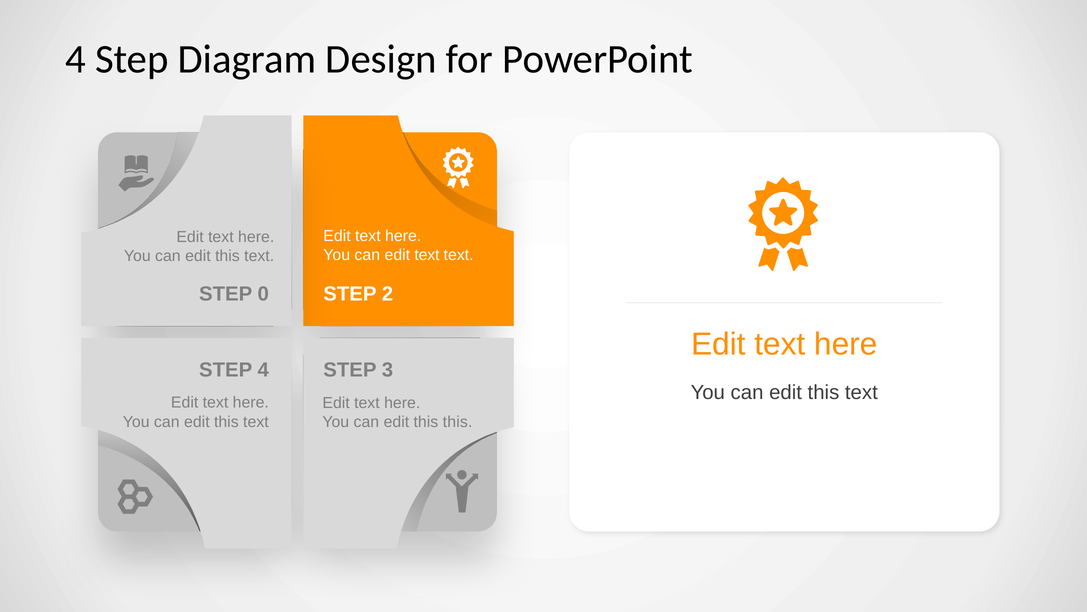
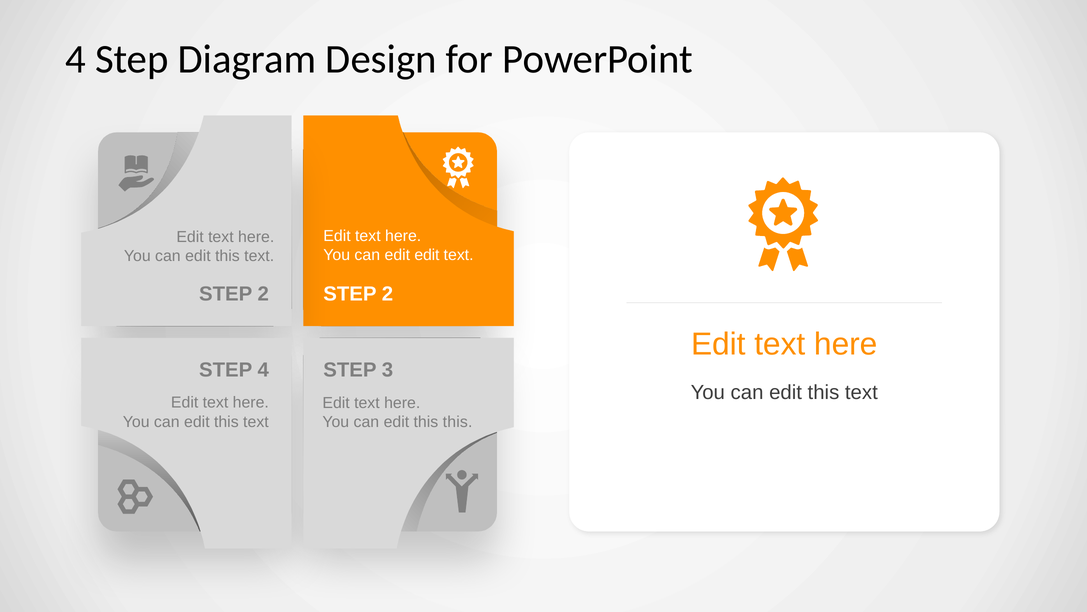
can edit text: text -> edit
0 at (263, 294): 0 -> 2
